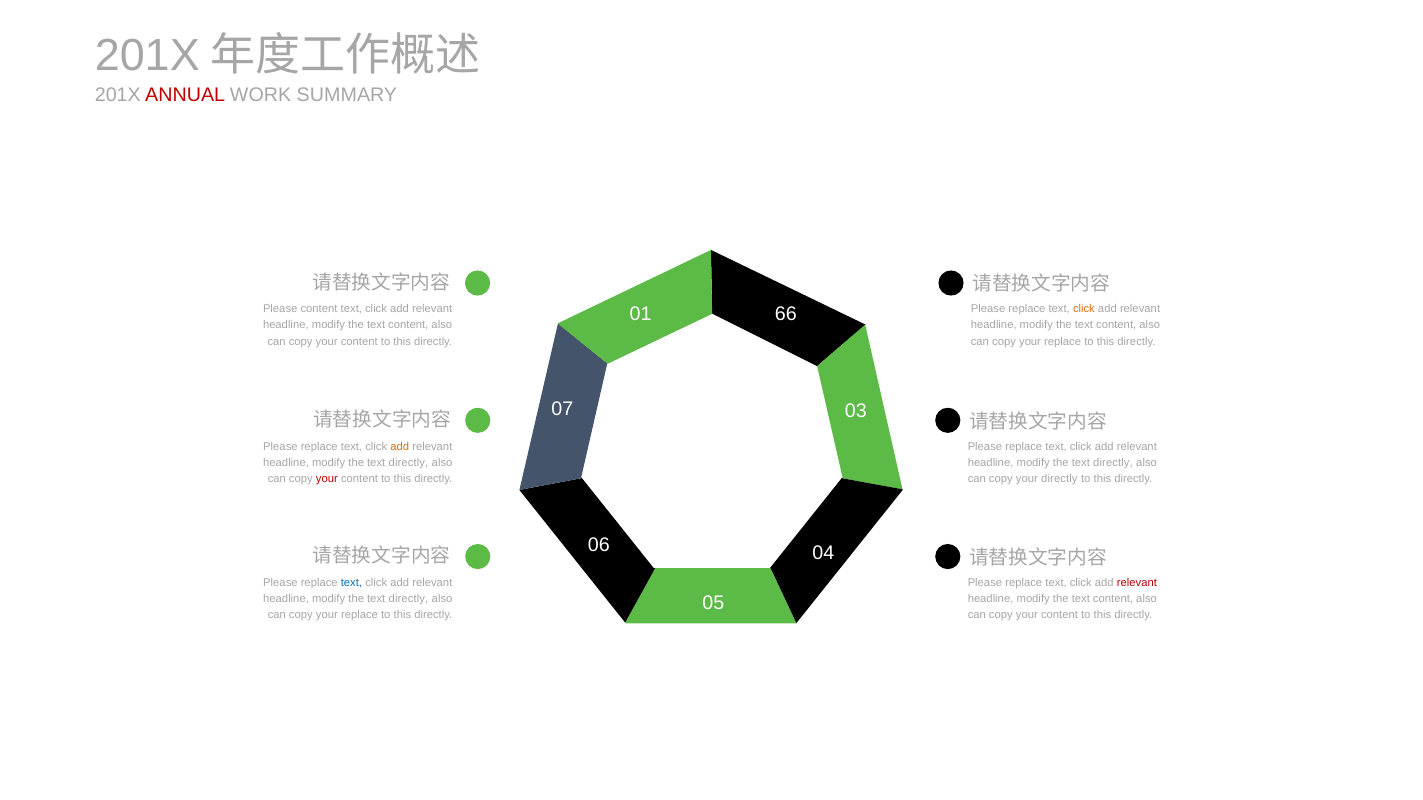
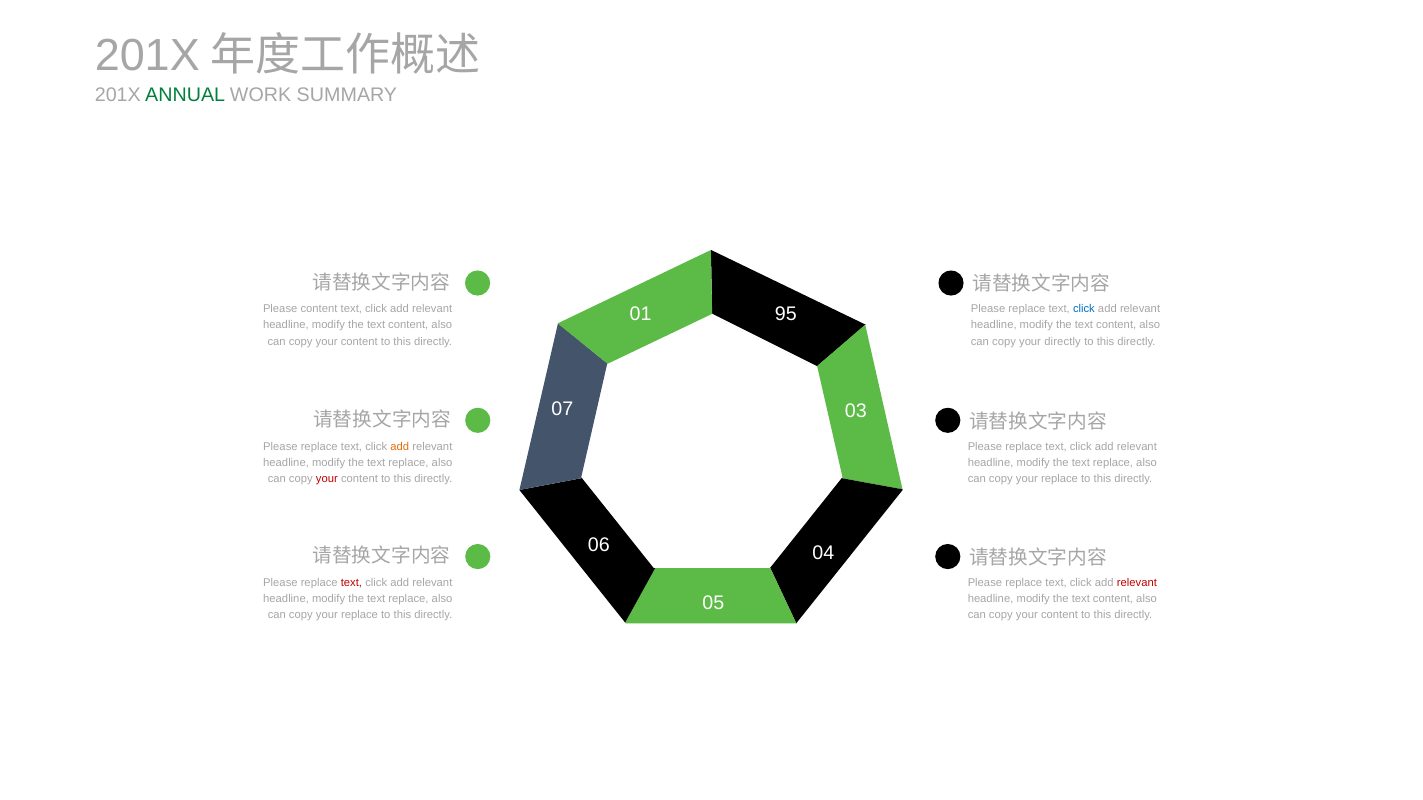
ANNUAL colour: red -> green
click at (1084, 309) colour: orange -> blue
66: 66 -> 95
replace at (1063, 342): replace -> directly
directly at (408, 463): directly -> replace
directly at (1113, 463): directly -> replace
directly at (1059, 479): directly -> replace
text at (351, 583) colour: blue -> red
directly at (408, 599): directly -> replace
